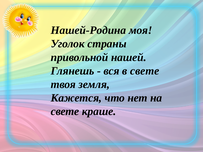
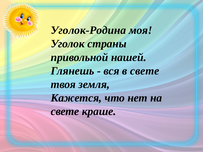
Нашей-Родина: Нашей-Родина -> Уголок-Родина
